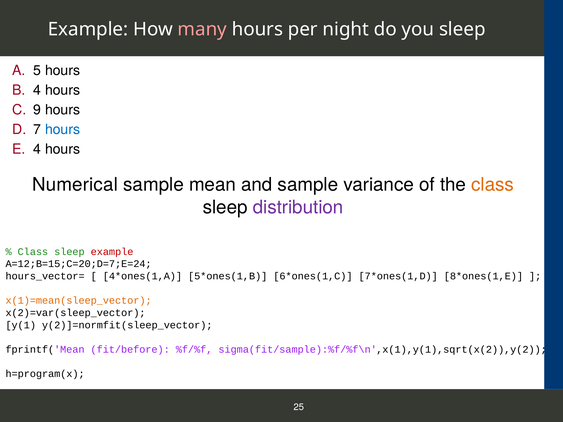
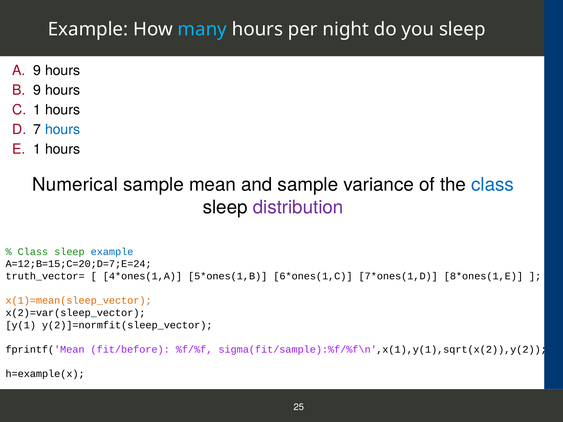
many colour: pink -> light blue
5 at (37, 70): 5 -> 9
4 at (37, 90): 4 -> 9
9 at (37, 110): 9 -> 1
4 at (37, 149): 4 -> 1
class at (493, 185) colour: orange -> blue
example at (112, 252) colour: red -> blue
hours_vector=: hours_vector= -> truth_vector=
h=program(x: h=program(x -> h=example(x
